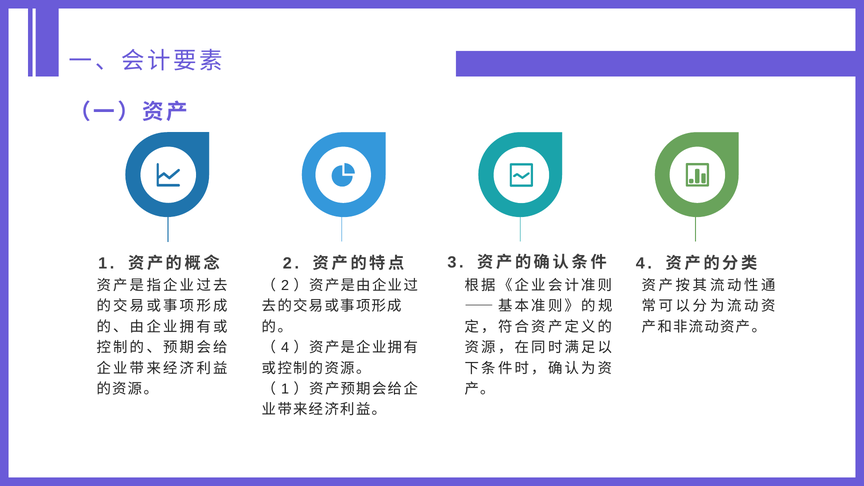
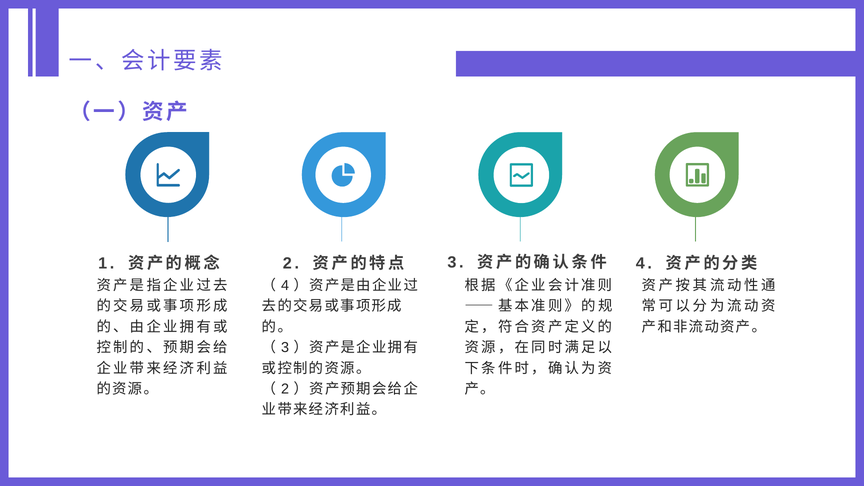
2 at (285, 285): 2 -> 4
4 at (285, 348): 4 -> 3
1 at (285, 389): 1 -> 2
